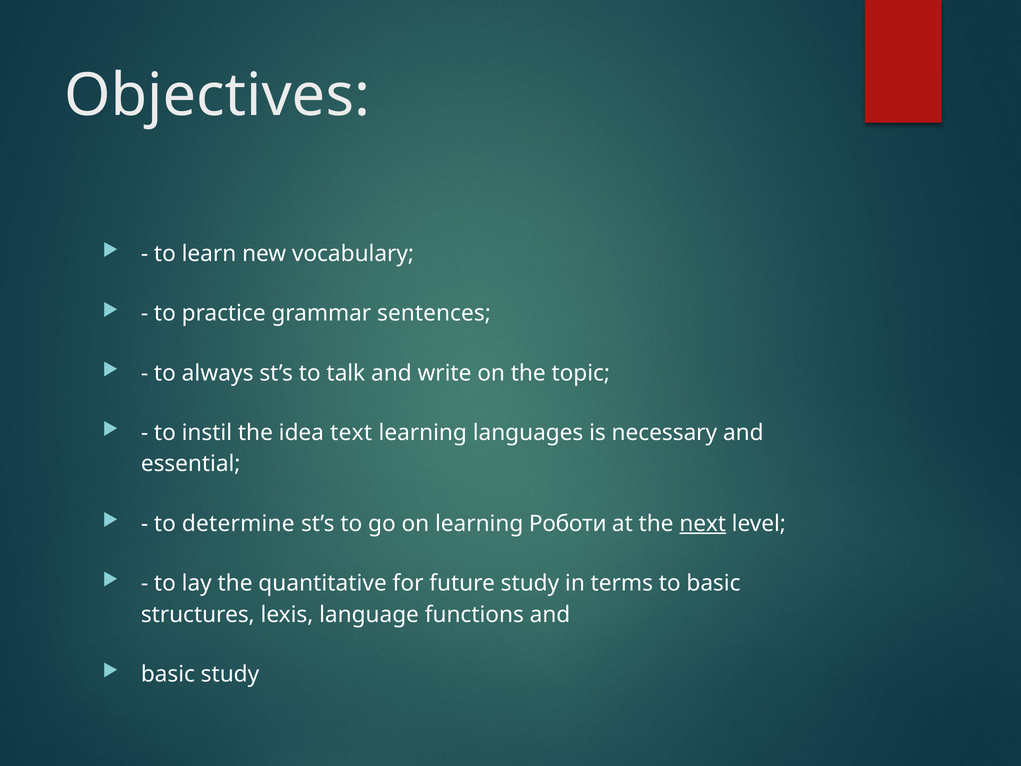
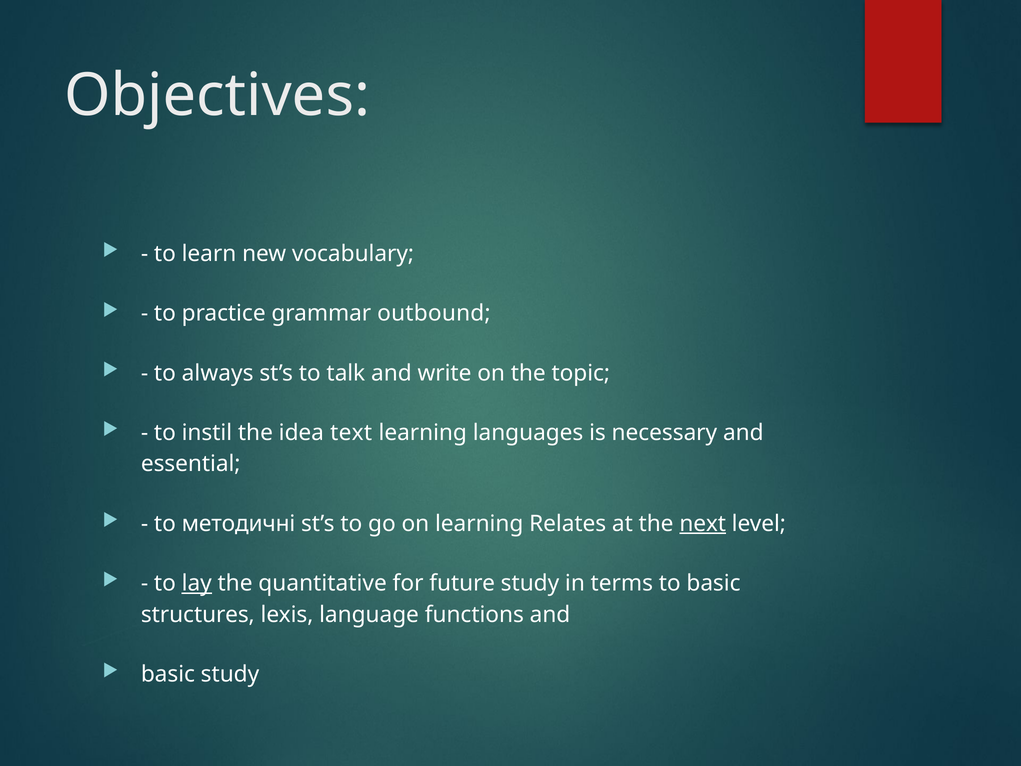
sentences: sentences -> outbound
determine: determine -> методичні
Роботи: Роботи -> Relates
lay underline: none -> present
